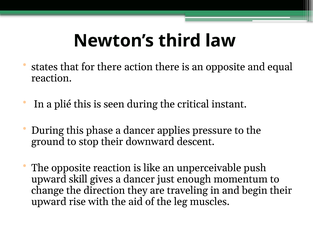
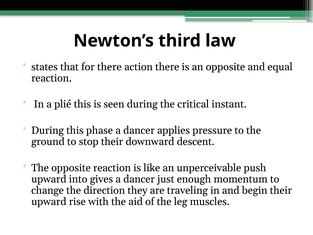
skill: skill -> into
